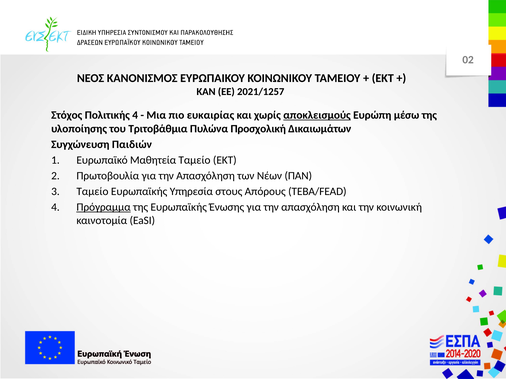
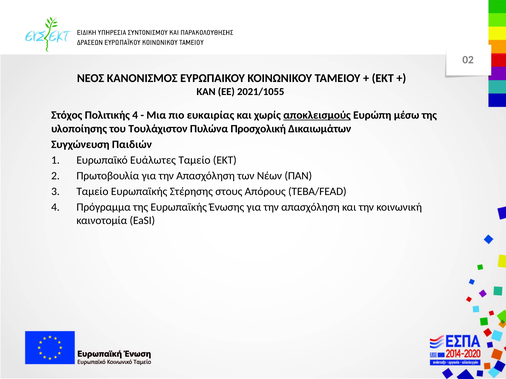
2021/1257: 2021/1257 -> 2021/1055
Τριτοβάθμια: Τριτοβάθμια -> Τουλάχιστον
Μαθητεία: Μαθητεία -> Ευάλωτες
Υπηρεσία: Υπηρεσία -> Στέρησης
Πρόγραμμα underline: present -> none
